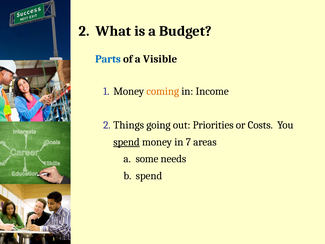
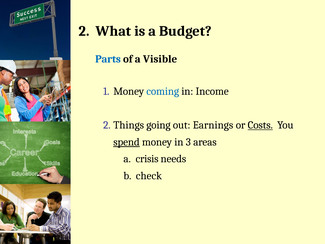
coming colour: orange -> blue
Priorities: Priorities -> Earnings
Costs underline: none -> present
7: 7 -> 3
some: some -> crisis
spend at (149, 176): spend -> check
